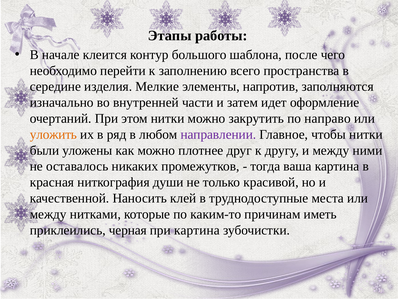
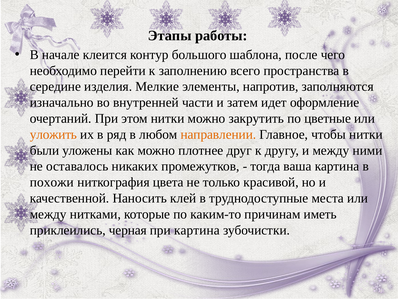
направо: направо -> цветные
направлении colour: purple -> orange
красная: красная -> похожи
души: души -> цвета
